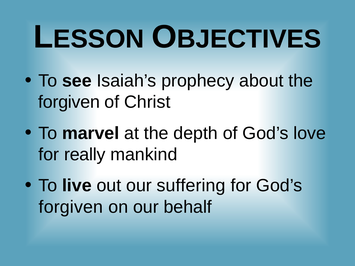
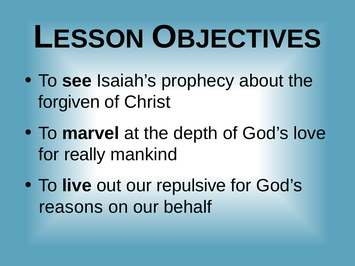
suffering: suffering -> repulsive
forgiven at (71, 207): forgiven -> reasons
